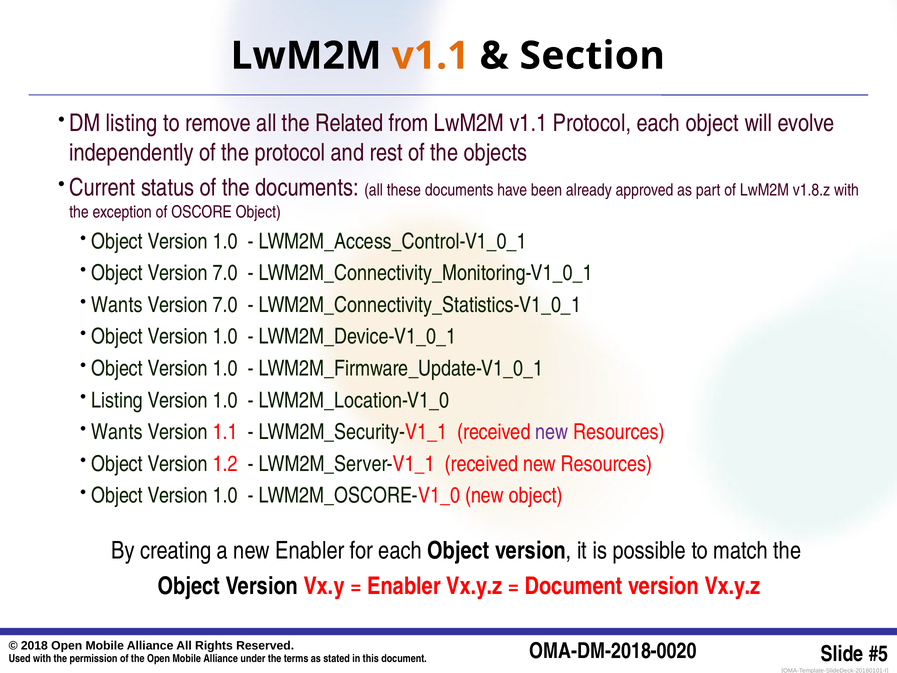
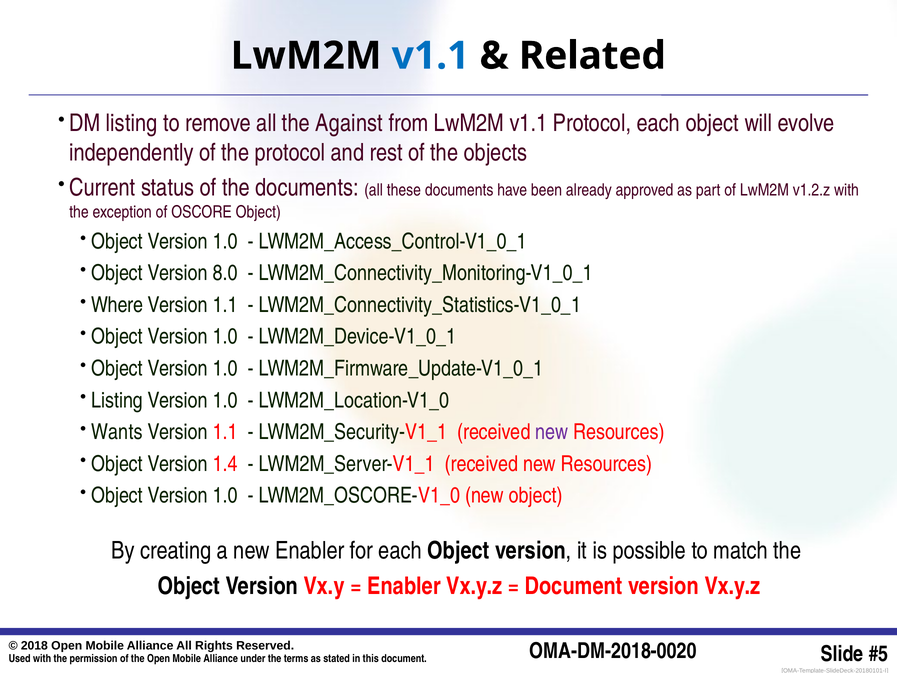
v1.1 at (431, 56) colour: orange -> blue
Section: Section -> Related
Related: Related -> Against
v1.8.z: v1.8.z -> v1.2.z
Object Version 7.0: 7.0 -> 8.0
Wants at (117, 305): Wants -> Where
7.0 at (225, 305): 7.0 -> 1.1
1.2: 1.2 -> 1.4
